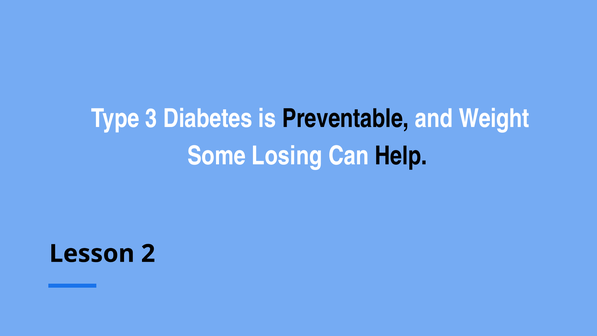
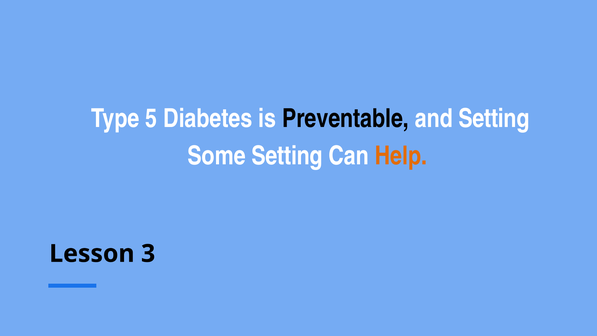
3: 3 -> 5
and Weight: Weight -> Setting
Some Losing: Losing -> Setting
Help colour: black -> orange
2: 2 -> 3
